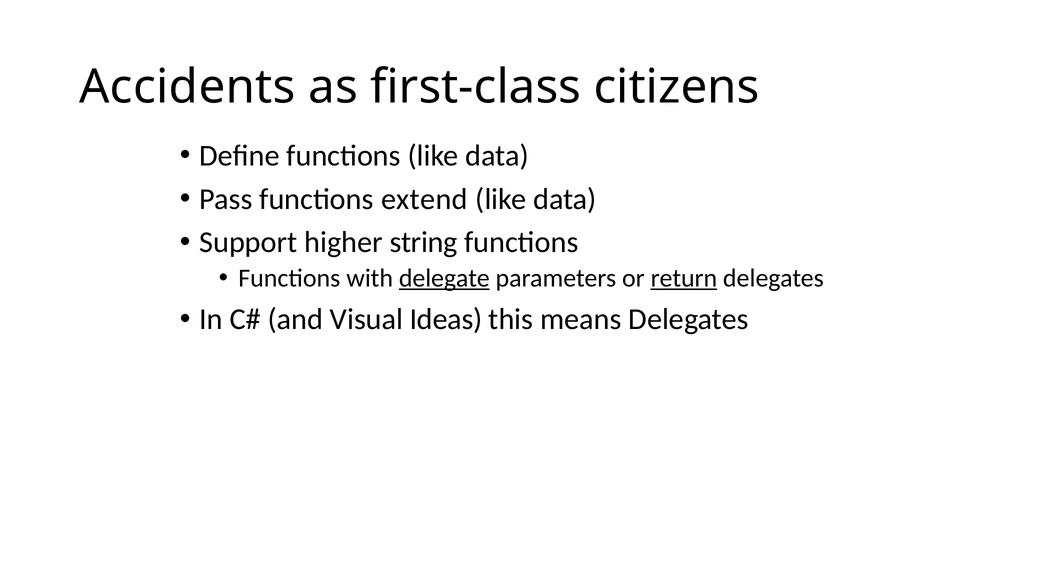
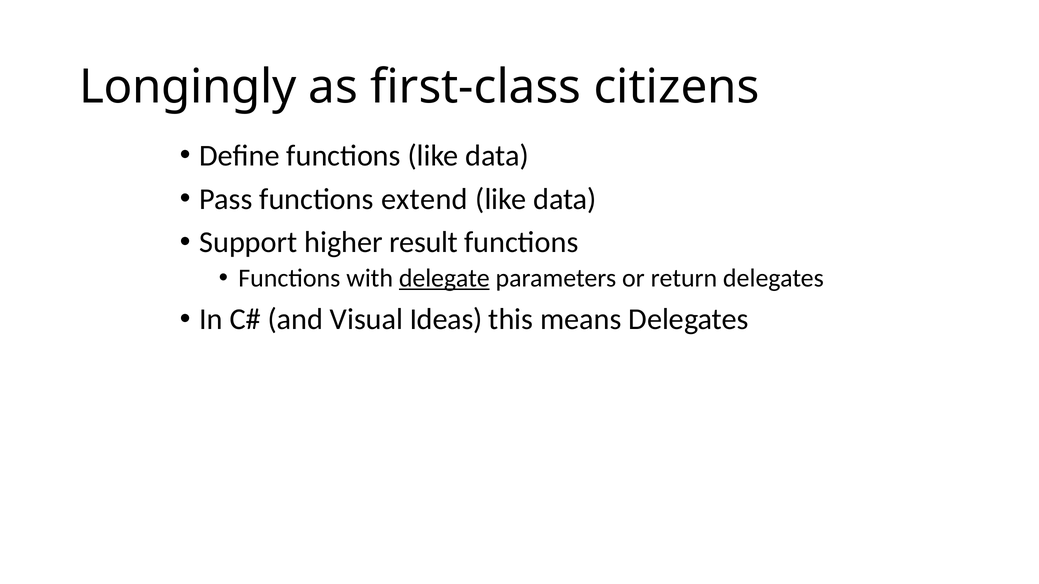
Accidents: Accidents -> Longingly
string: string -> result
return underline: present -> none
